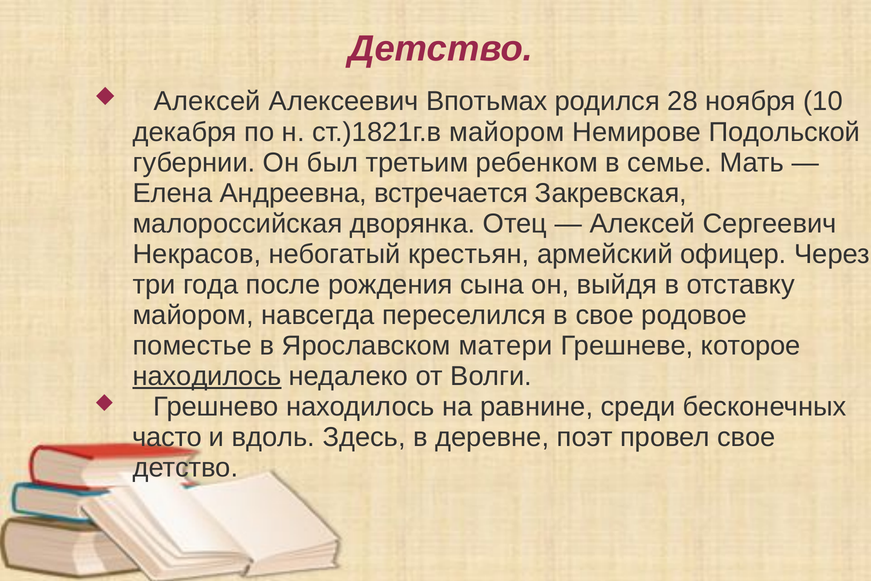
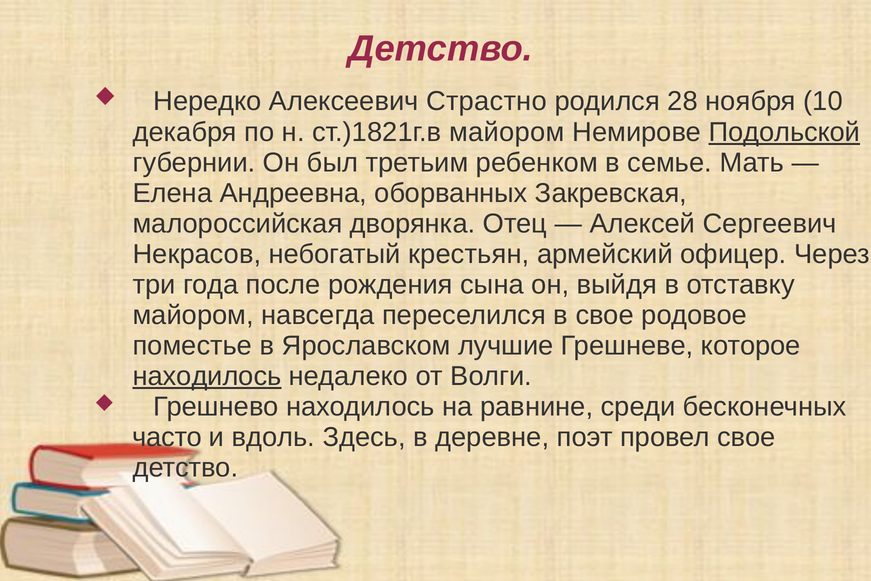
Алексей at (207, 101): Алексей -> Нередко
Впотьмах: Впотьмах -> Страстно
Подольской underline: none -> present
встречается: встречается -> оборванных
матери: матери -> лучшие
